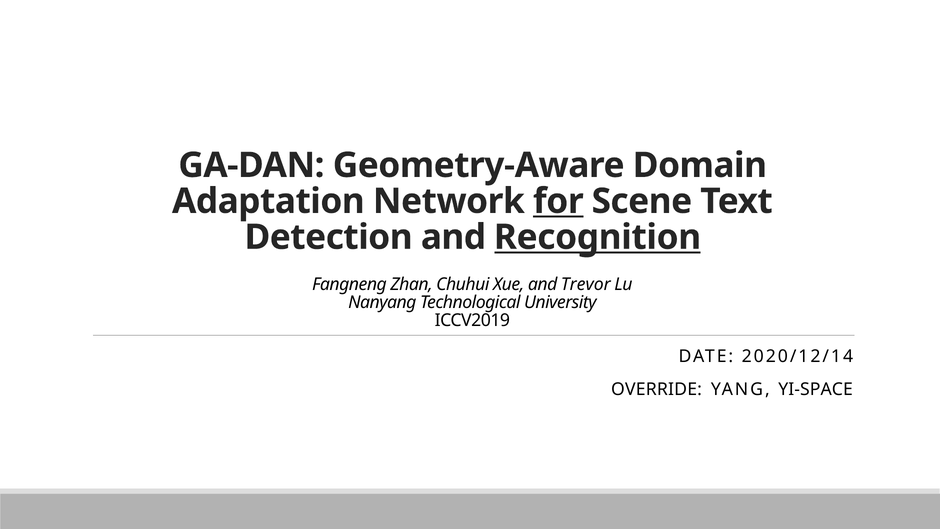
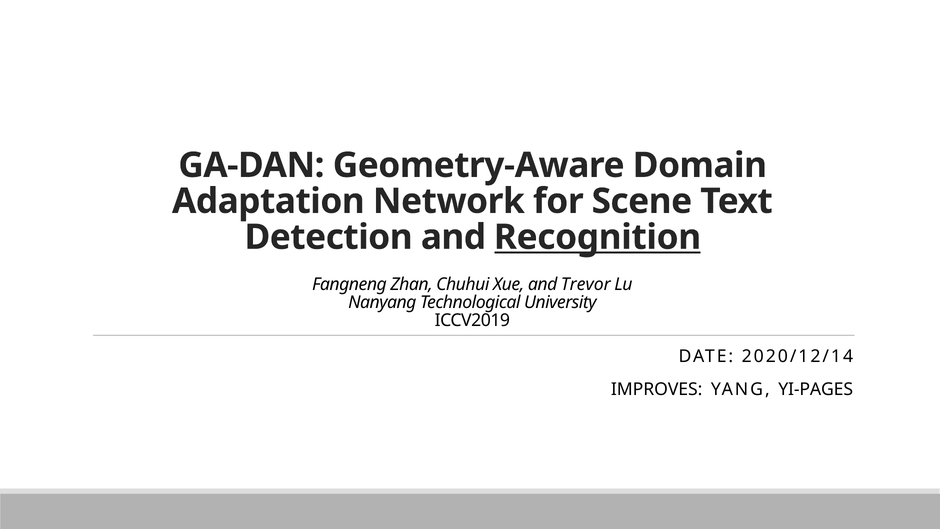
for underline: present -> none
OVERRIDE: OVERRIDE -> IMPROVES
YI-SPACE: YI-SPACE -> YI-PAGES
